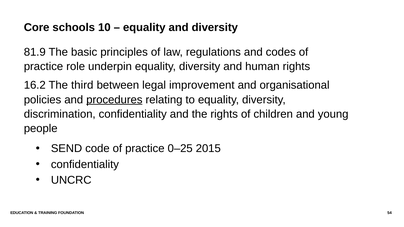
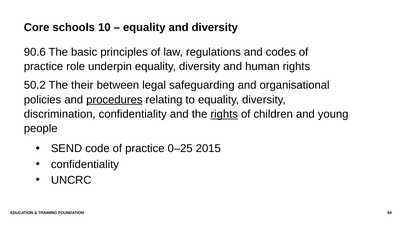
81.9: 81.9 -> 90.6
16.2: 16.2 -> 50.2
third: third -> their
improvement: improvement -> safeguarding
rights at (224, 114) underline: none -> present
